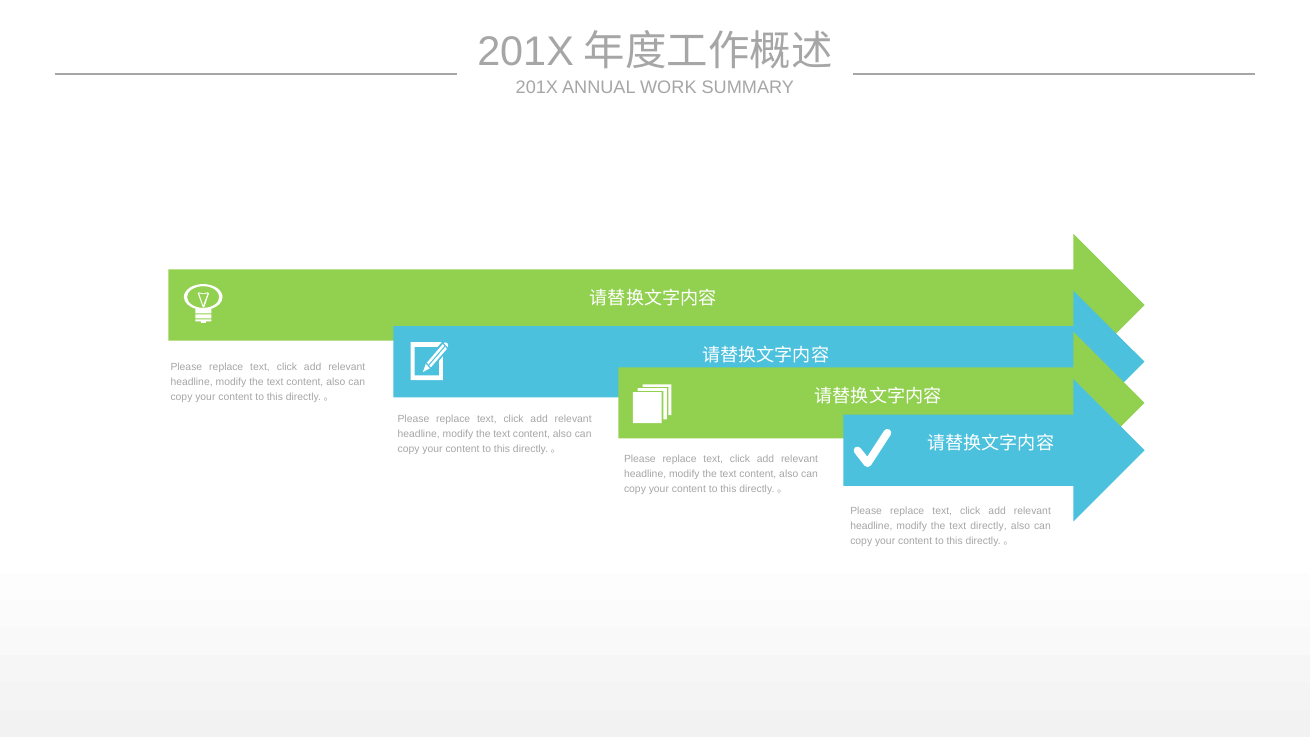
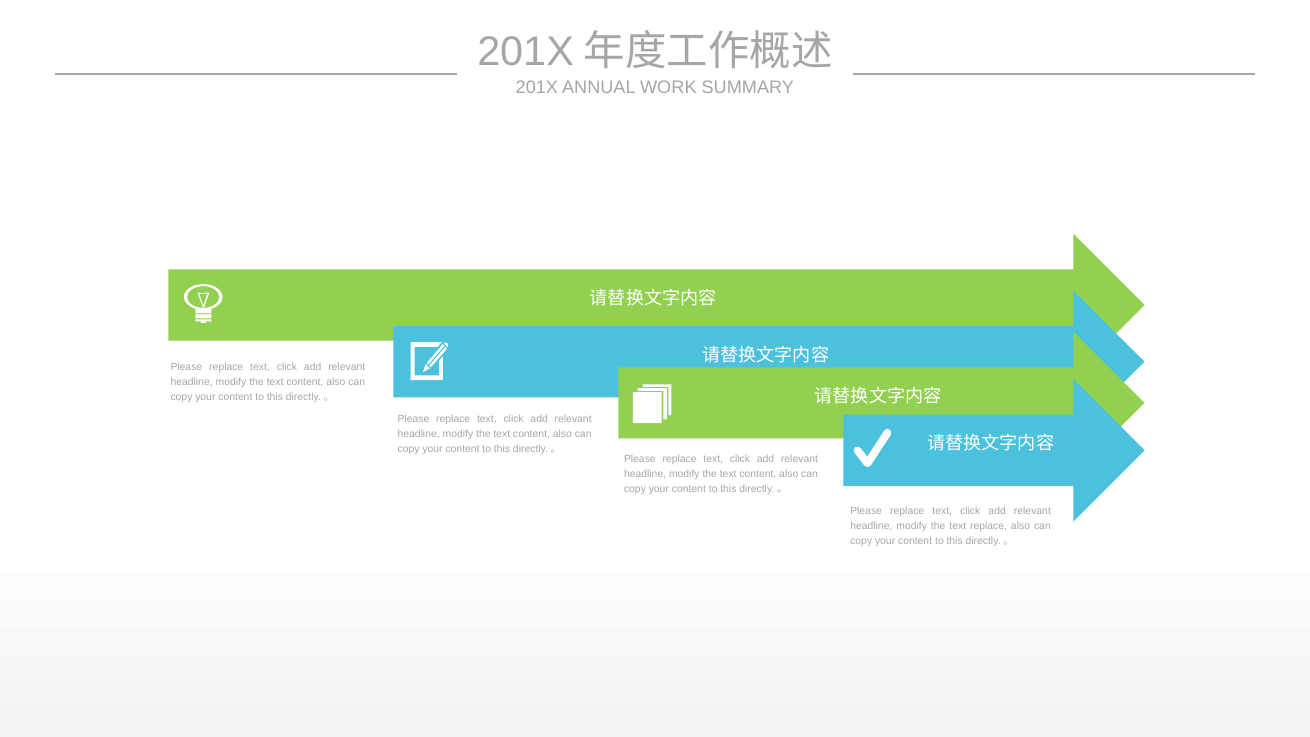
text directly: directly -> replace
